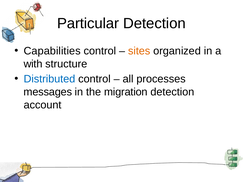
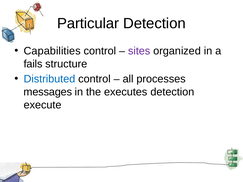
sites colour: orange -> purple
with: with -> fails
migration: migration -> executes
account: account -> execute
